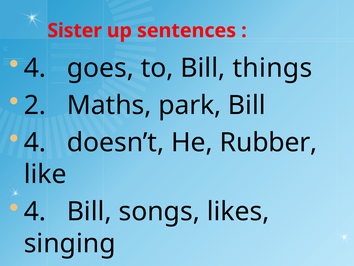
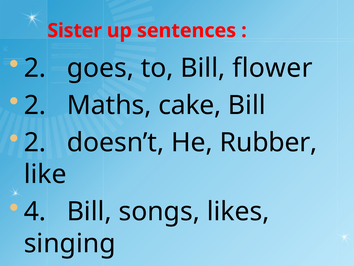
4 at (35, 68): 4 -> 2
things: things -> flower
park: park -> cake
4 at (35, 142): 4 -> 2
